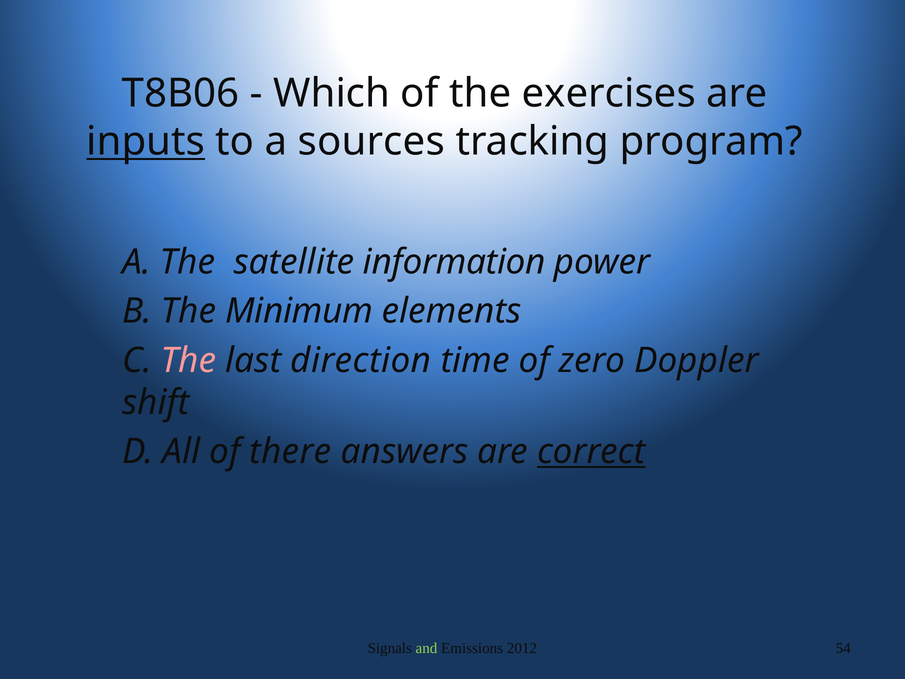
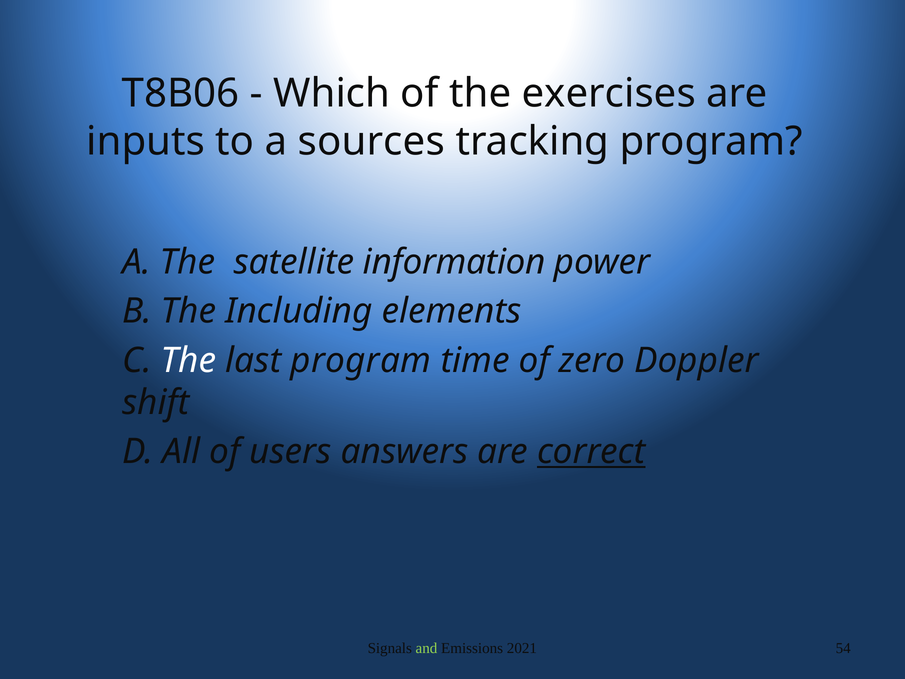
inputs underline: present -> none
Minimum: Minimum -> Including
The at (189, 360) colour: pink -> white
last direction: direction -> program
there: there -> users
2012: 2012 -> 2021
